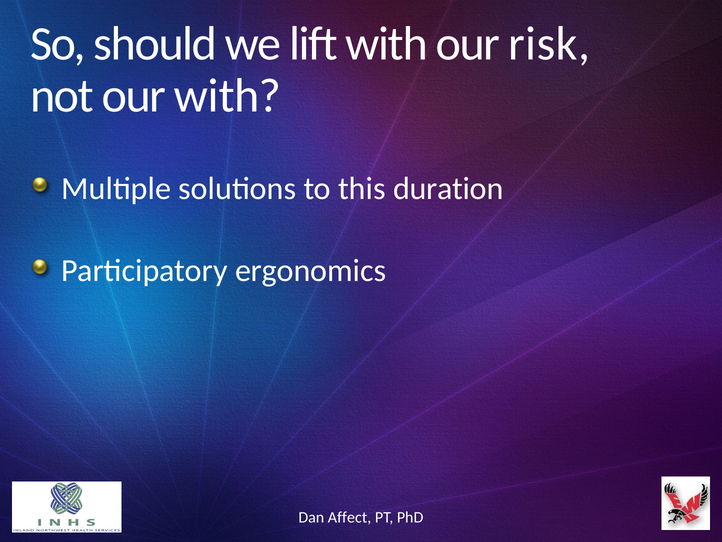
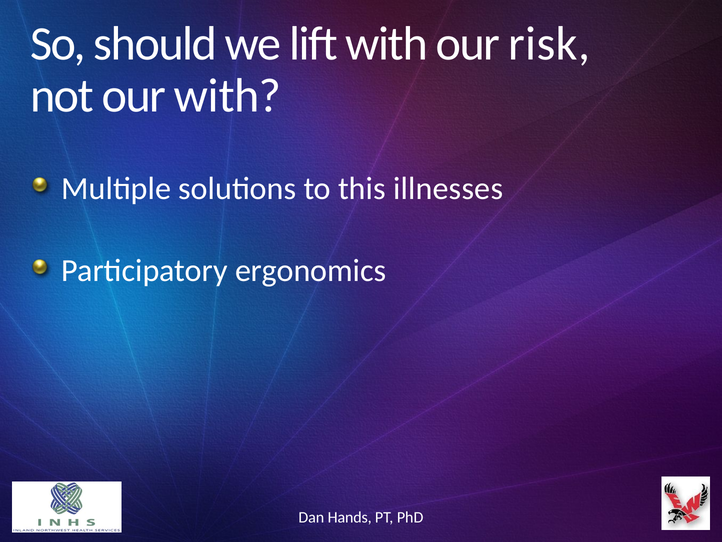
duration: duration -> illnesses
Affect: Affect -> Hands
